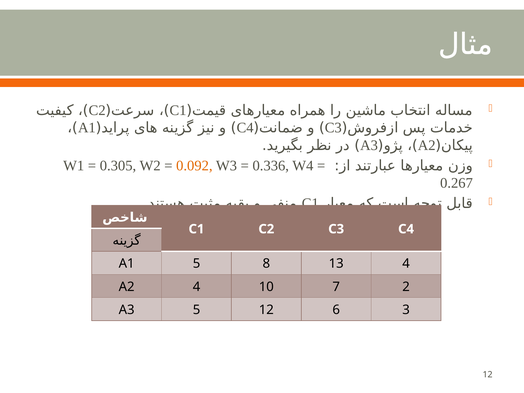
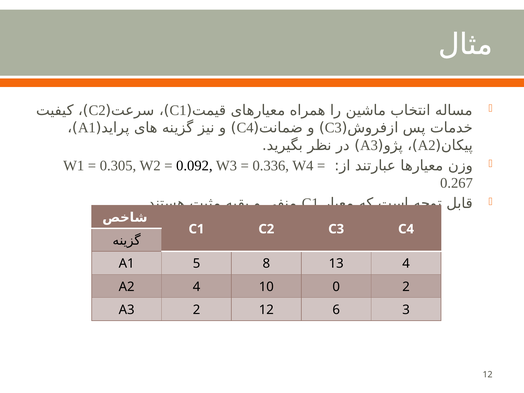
0.092 colour: orange -> black
7: 7 -> 0
A3 5: 5 -> 2
